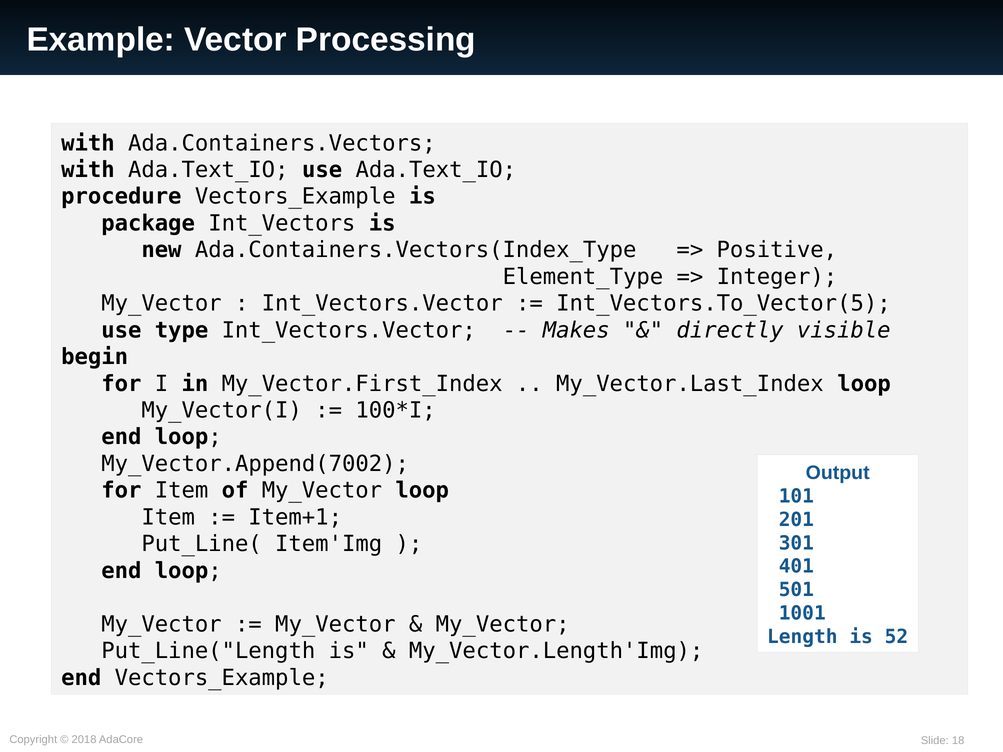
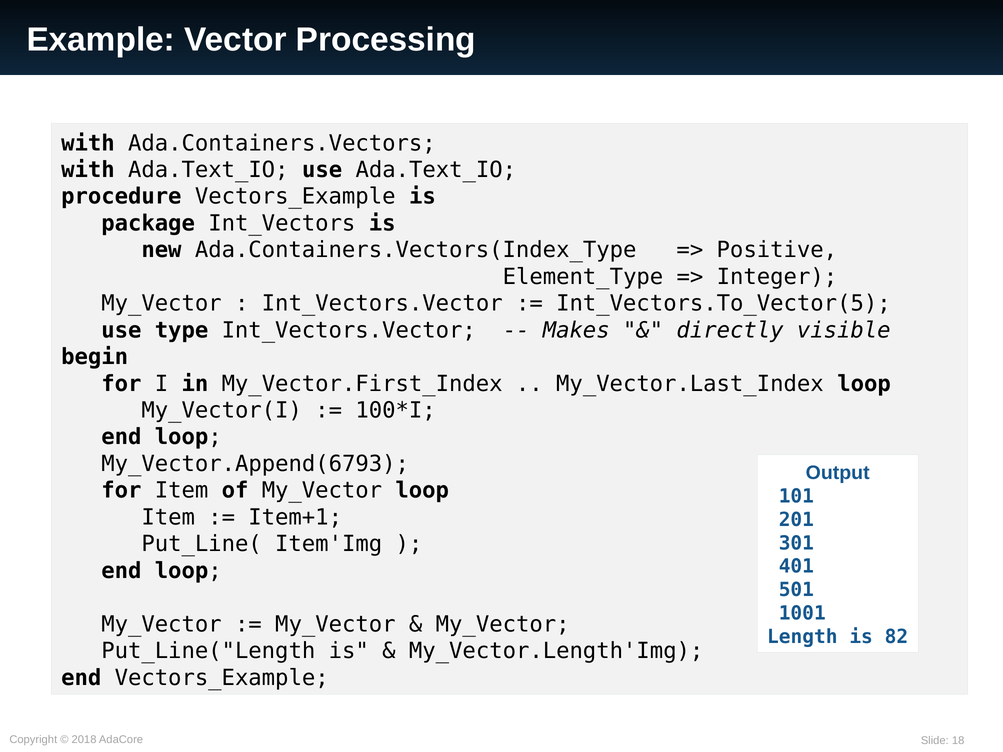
My_Vector.Append(7002: My_Vector.Append(7002 -> My_Vector.Append(6793
52: 52 -> 82
